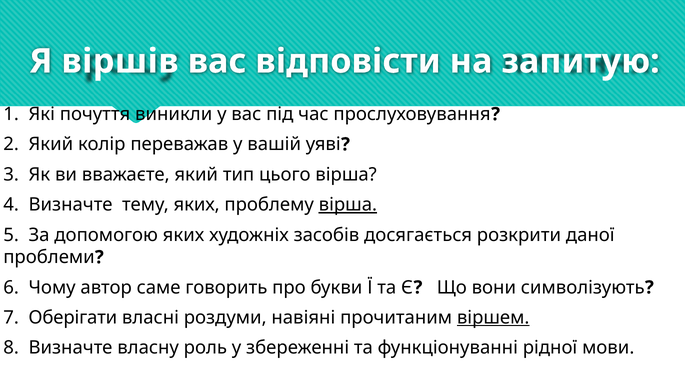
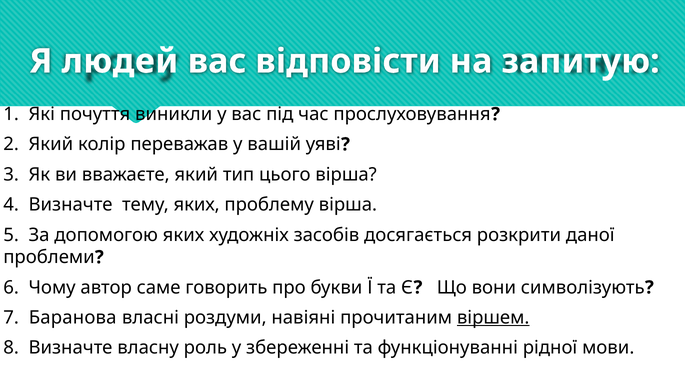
віршів: віршів -> людей
вірша at (348, 205) underline: present -> none
Оберігати: Оберігати -> Баранова
